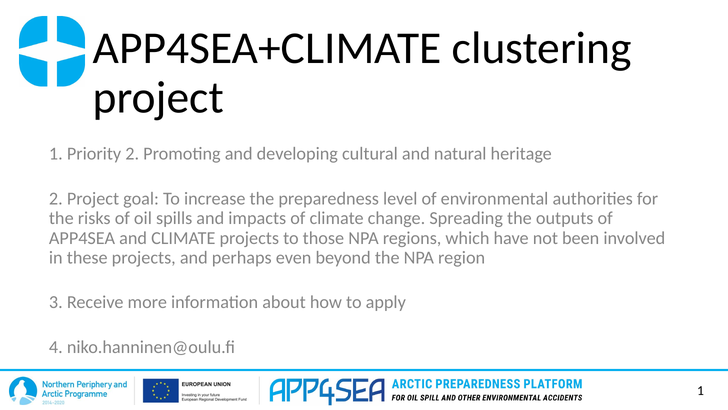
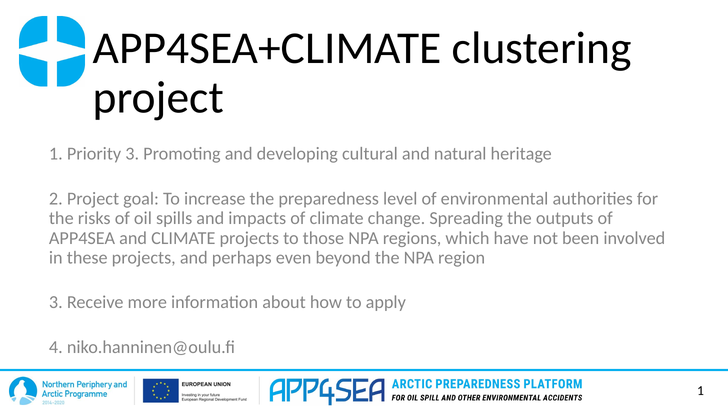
Priority 2: 2 -> 3
